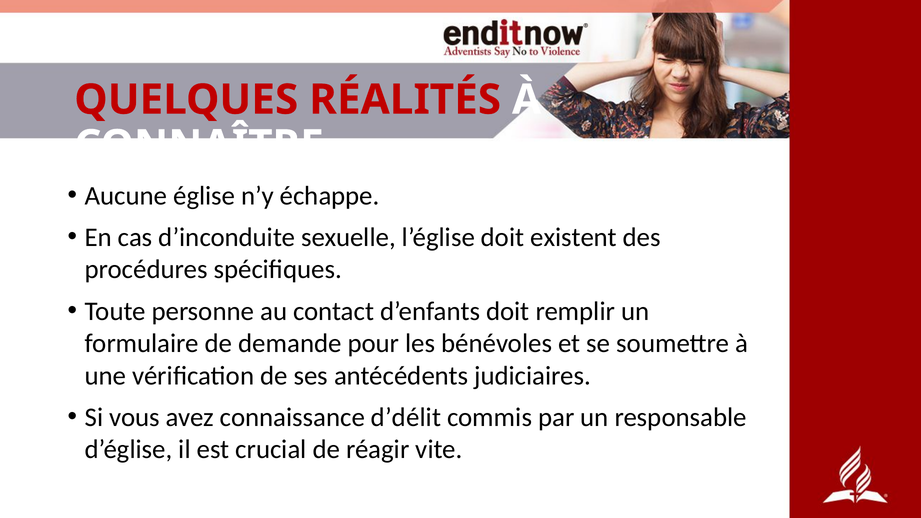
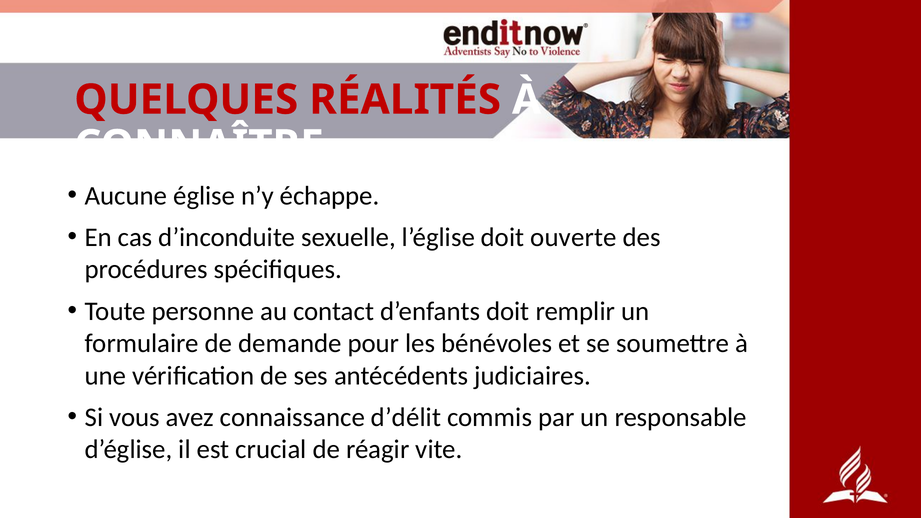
existent: existent -> ouverte
